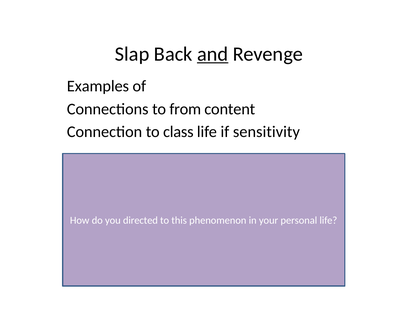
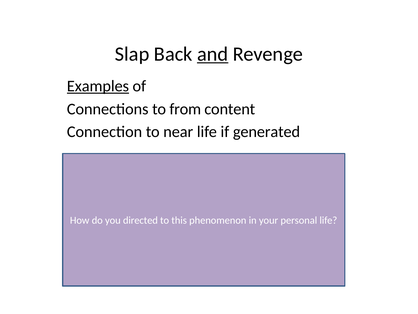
Examples underline: none -> present
class: class -> near
sensitivity: sensitivity -> generated
